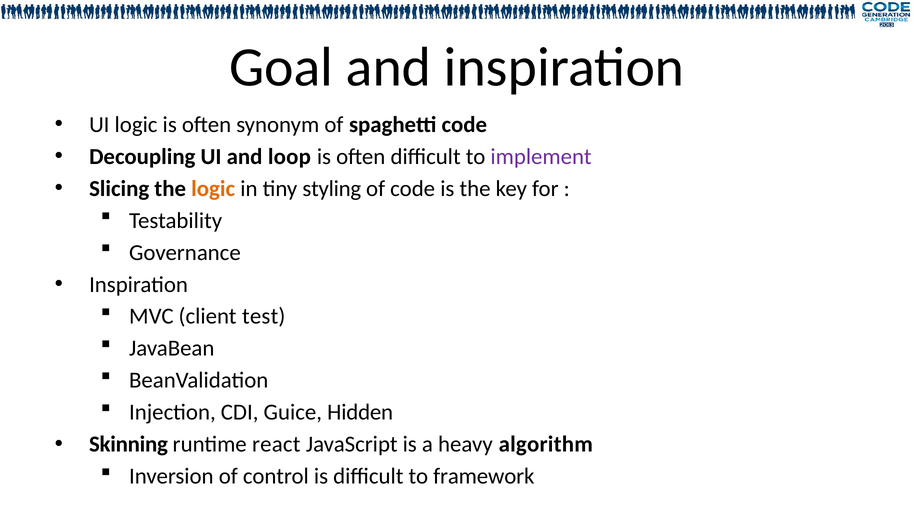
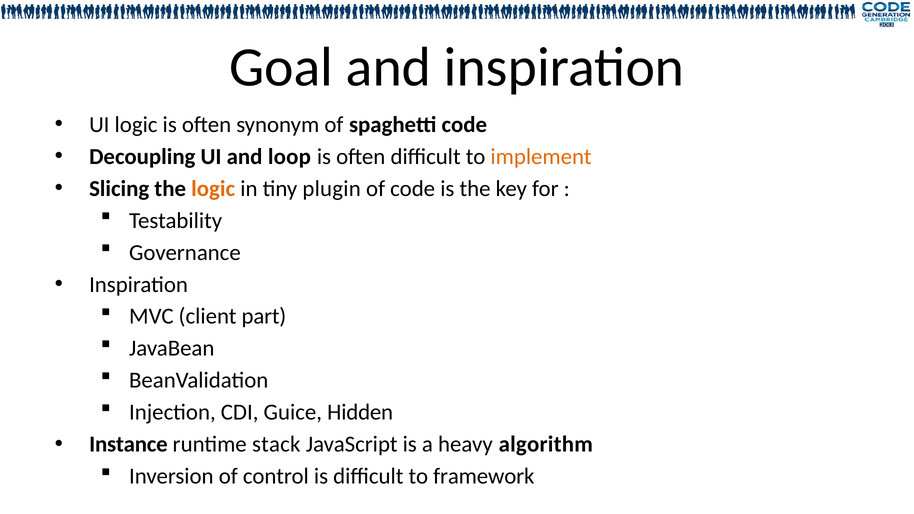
implement colour: purple -> orange
styling: styling -> plugin
test: test -> part
Skinning: Skinning -> Instance
react: react -> stack
